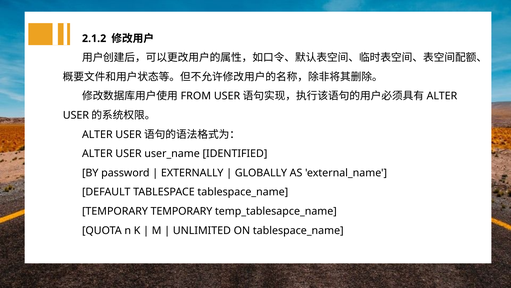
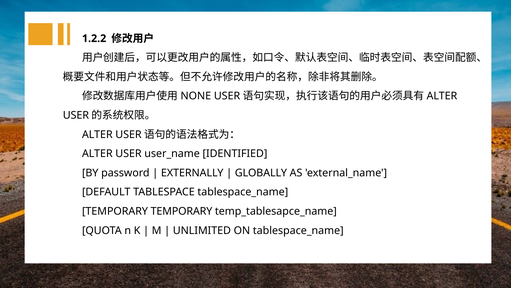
2.1.2: 2.1.2 -> 1.2.2
FROM: FROM -> NONE
